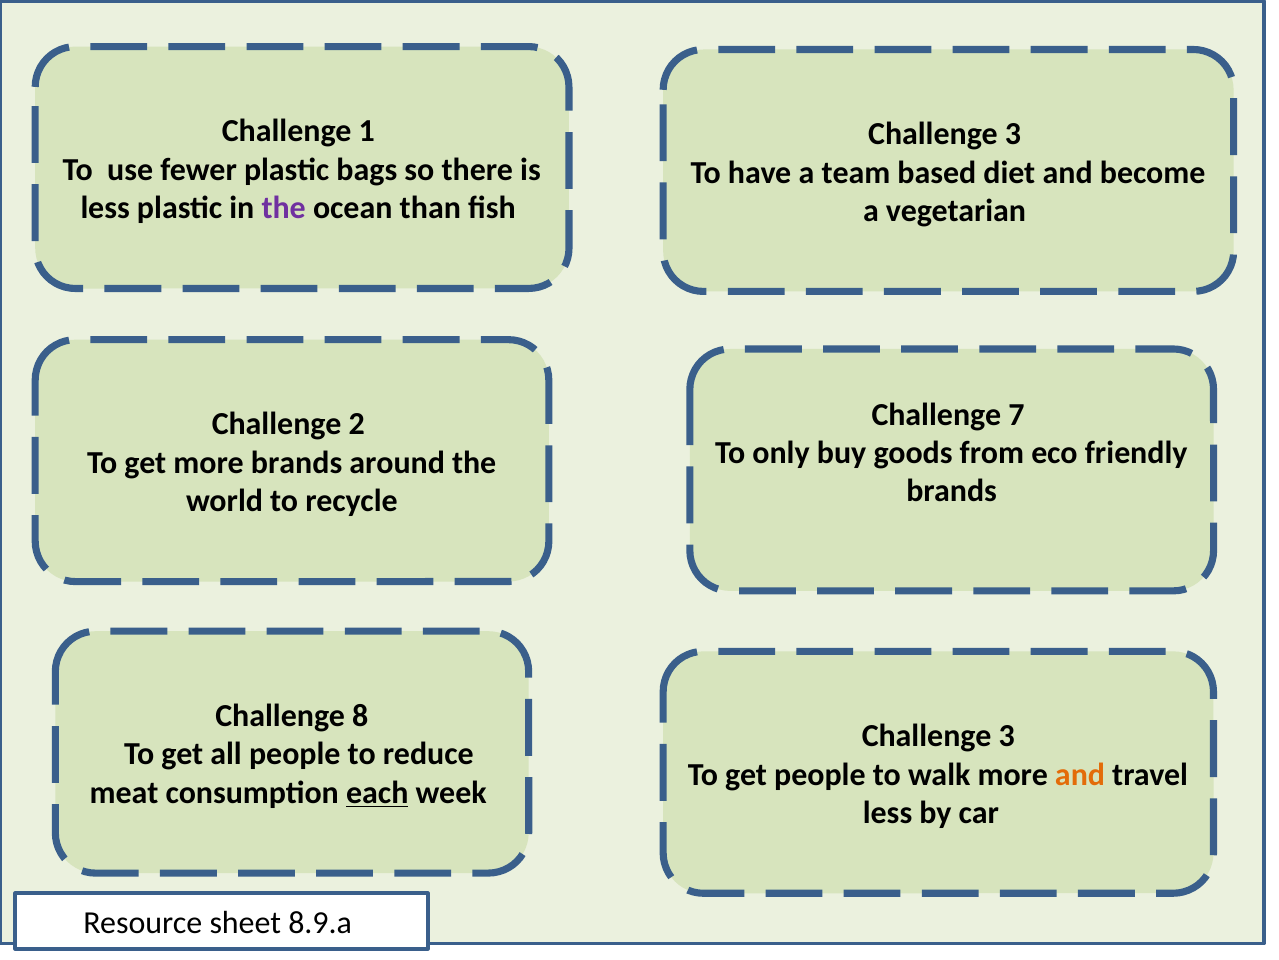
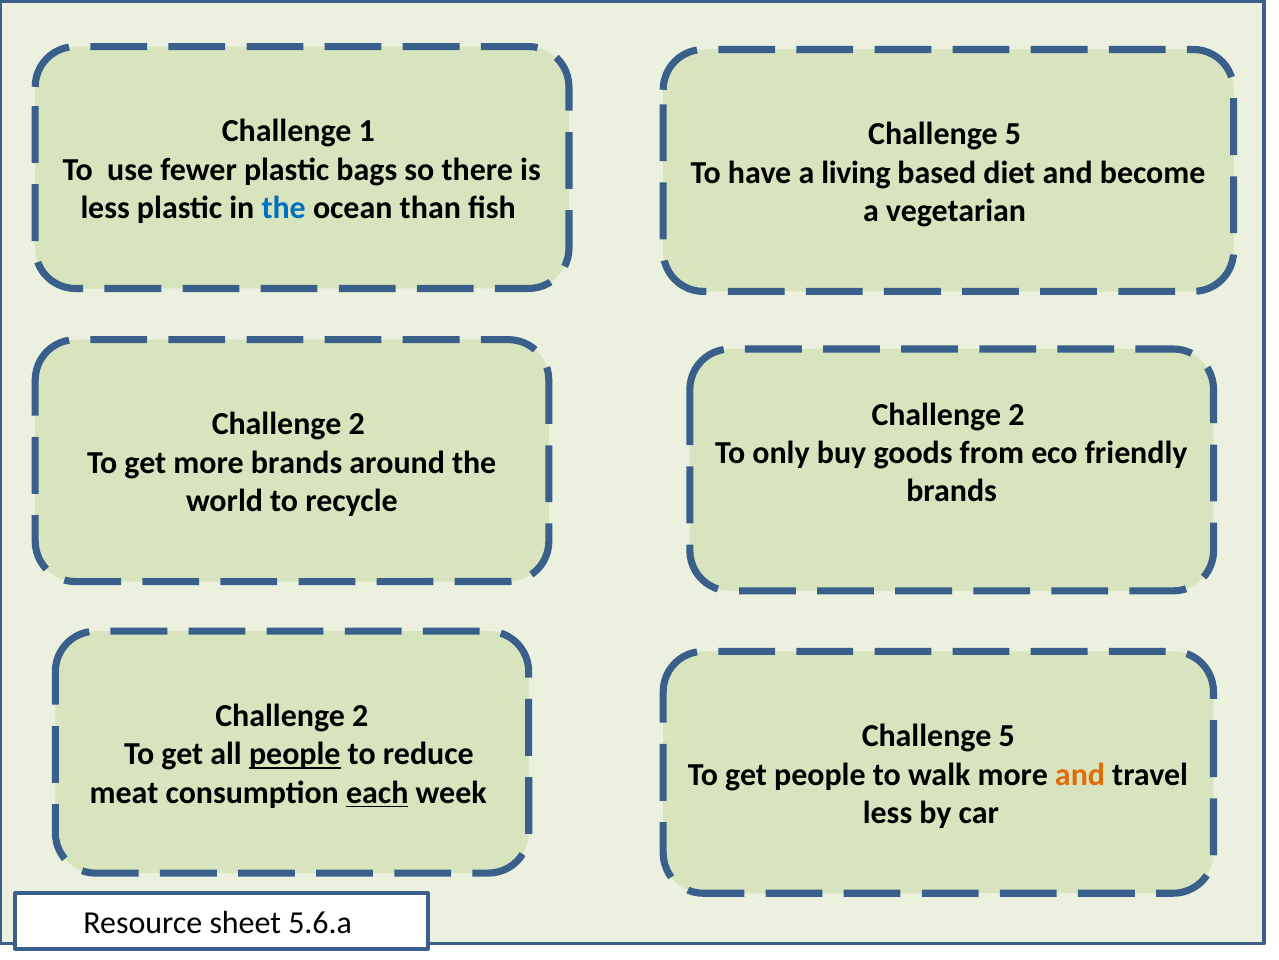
3 at (1013, 134): 3 -> 5
team: team -> living
the at (284, 208) colour: purple -> blue
7 at (1016, 414): 7 -> 2
8 at (360, 715): 8 -> 2
3 at (1007, 736): 3 -> 5
people at (295, 754) underline: none -> present
8.9.a: 8.9.a -> 5.6.a
